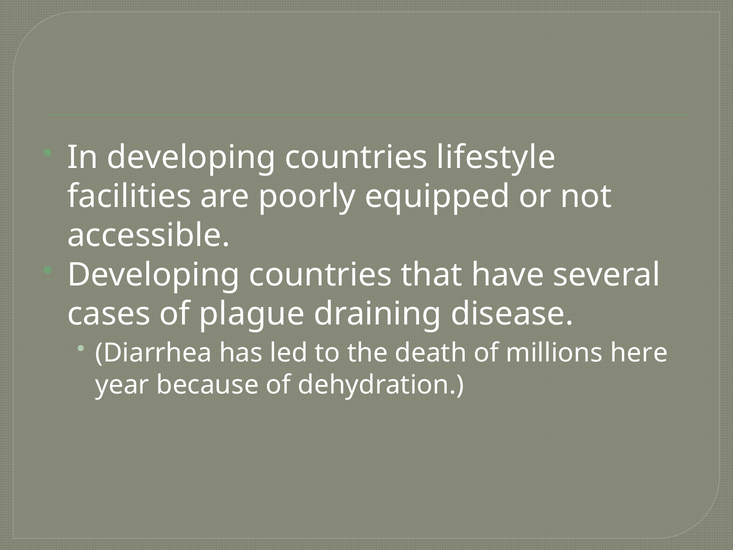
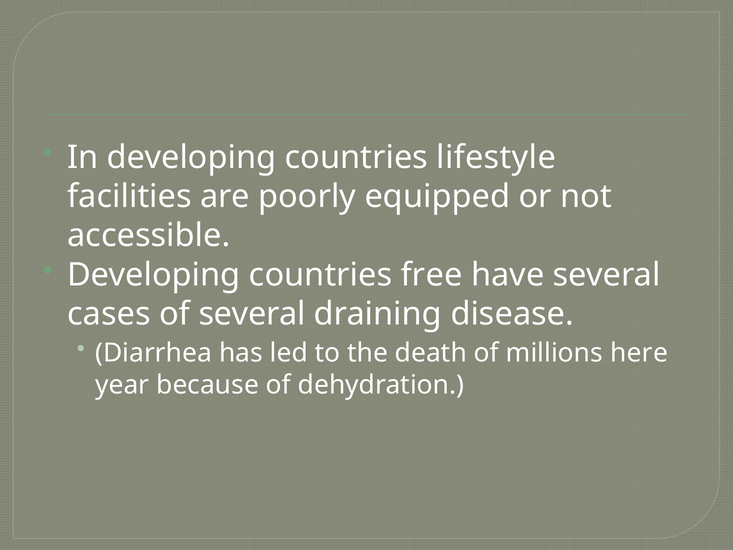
that: that -> free
of plague: plague -> several
